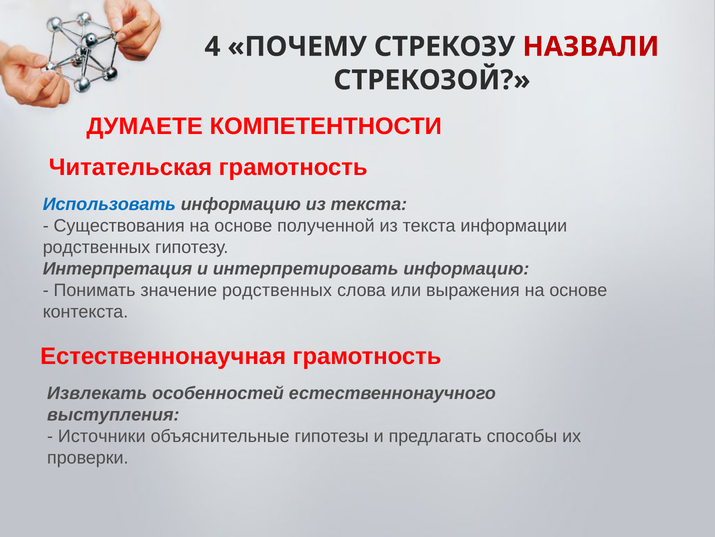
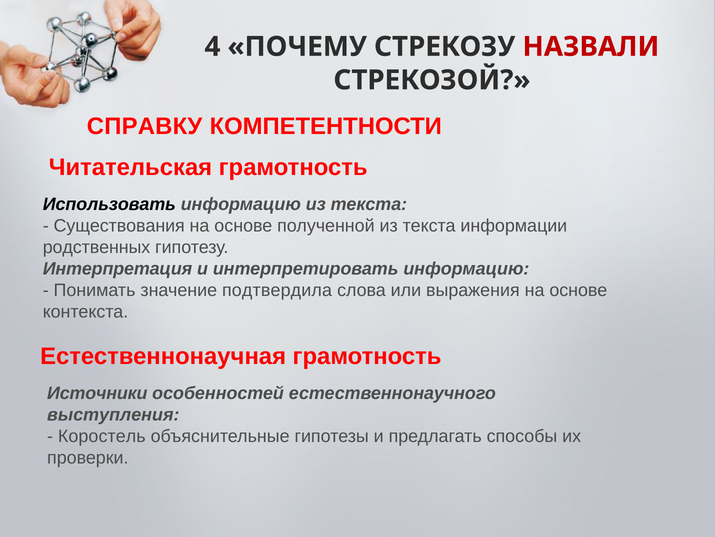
ДУМАЕТЕ: ДУМАЕТЕ -> СПРАВКУ
Использовать colour: blue -> black
значение родственных: родственных -> подтвердила
Извлекать: Извлекать -> Источники
Источники: Источники -> Коростель
